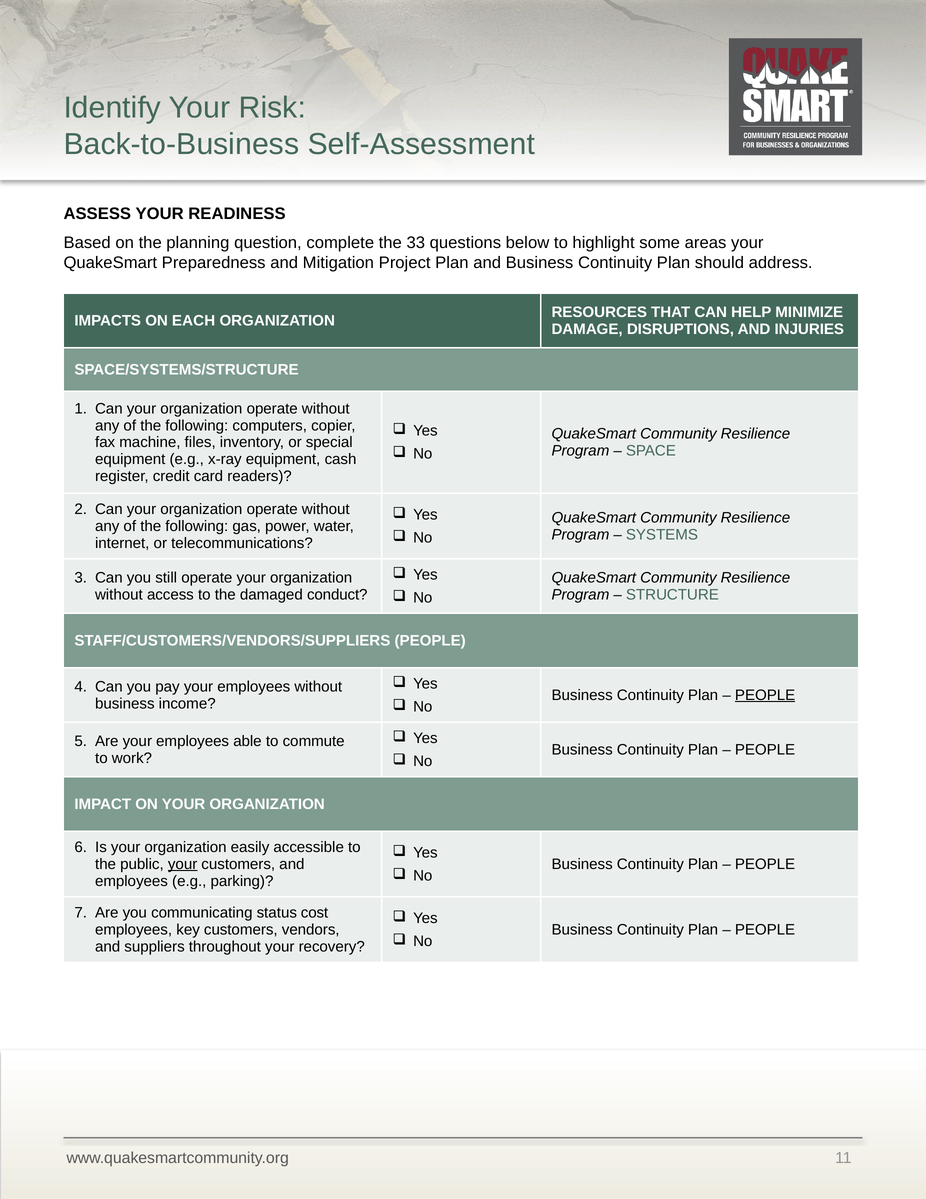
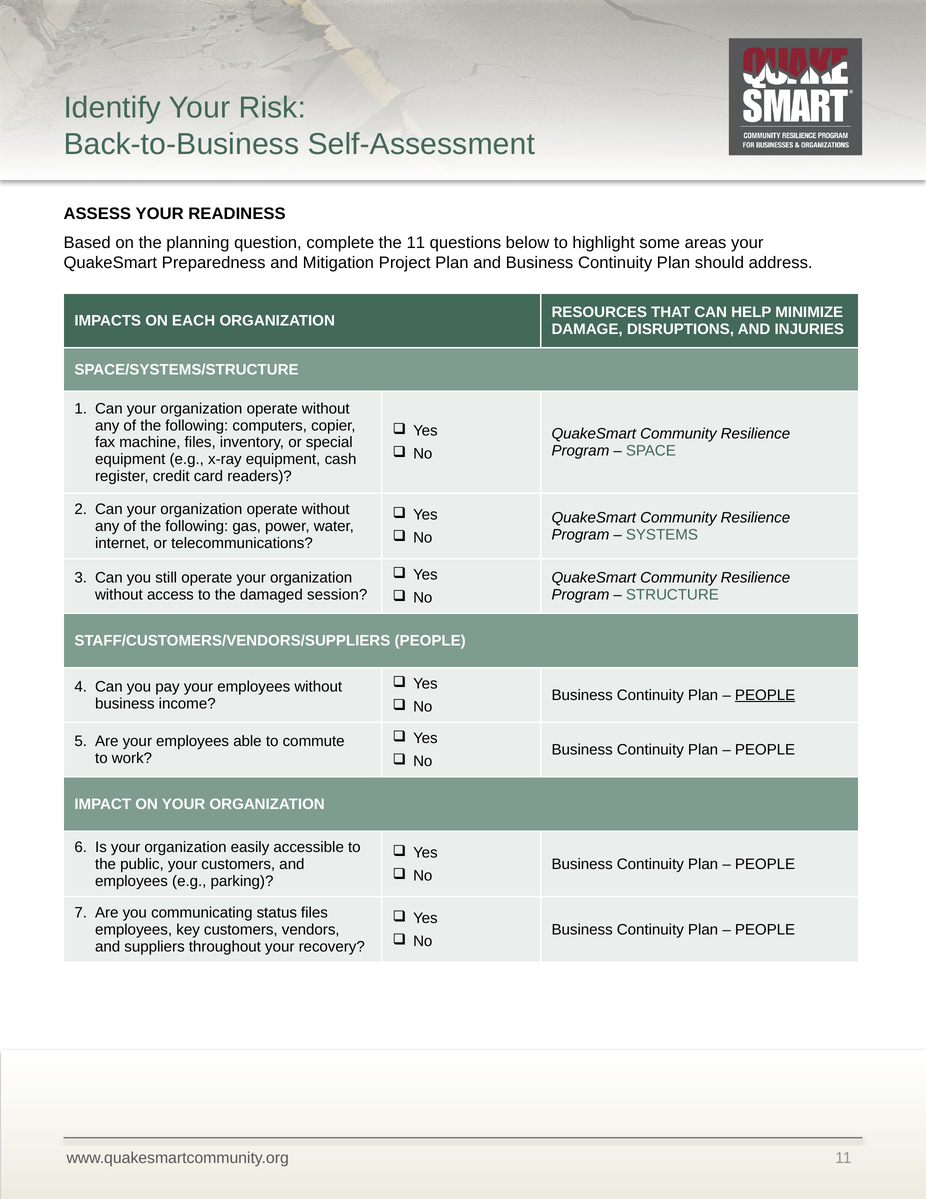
the 33: 33 -> 11
conduct: conduct -> session
your at (183, 864) underline: present -> none
status cost: cost -> files
